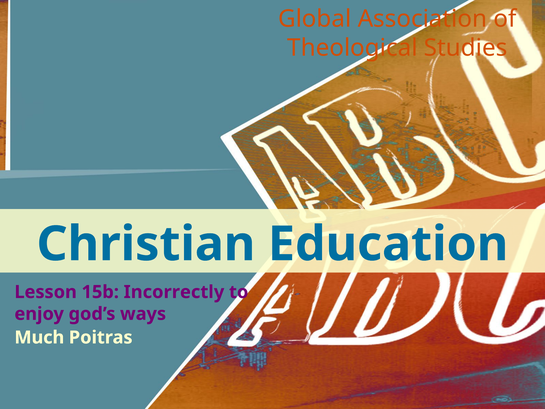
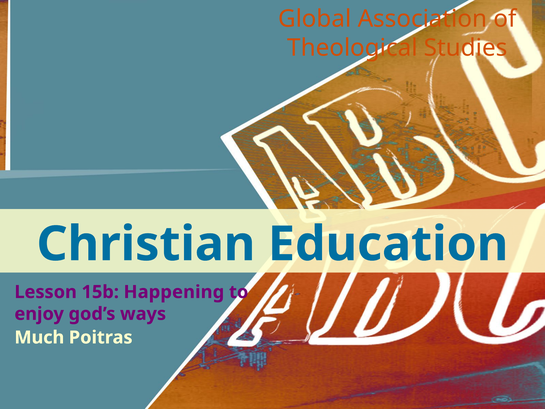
Incorrectly: Incorrectly -> Happening
